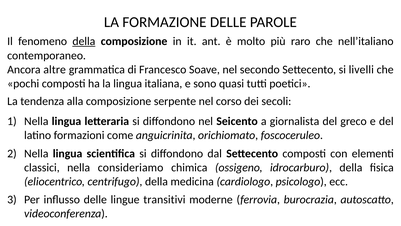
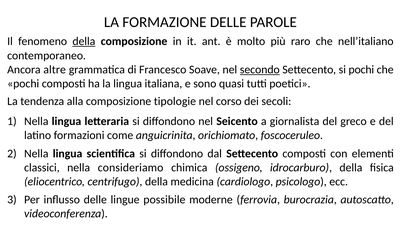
secondo underline: none -> present
si livelli: livelli -> pochi
serpente: serpente -> tipologie
transitivi: transitivi -> possibile
